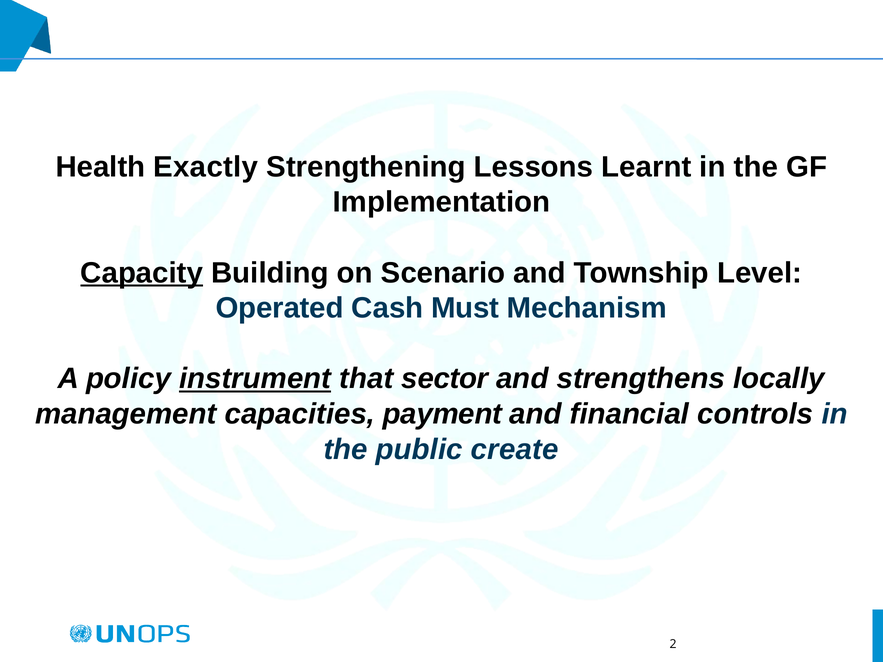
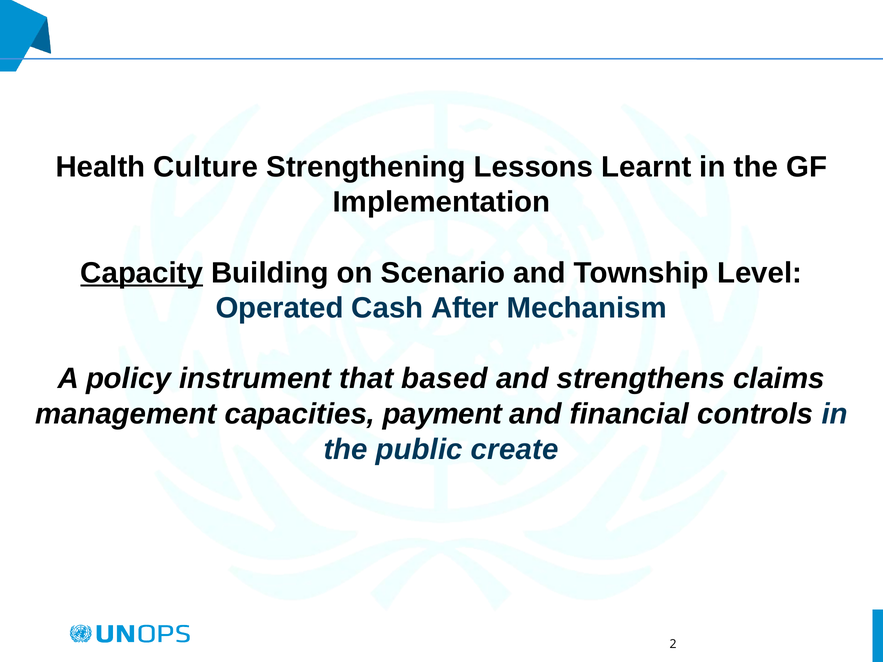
Exactly: Exactly -> Culture
Must: Must -> After
instrument underline: present -> none
sector: sector -> based
locally: locally -> claims
